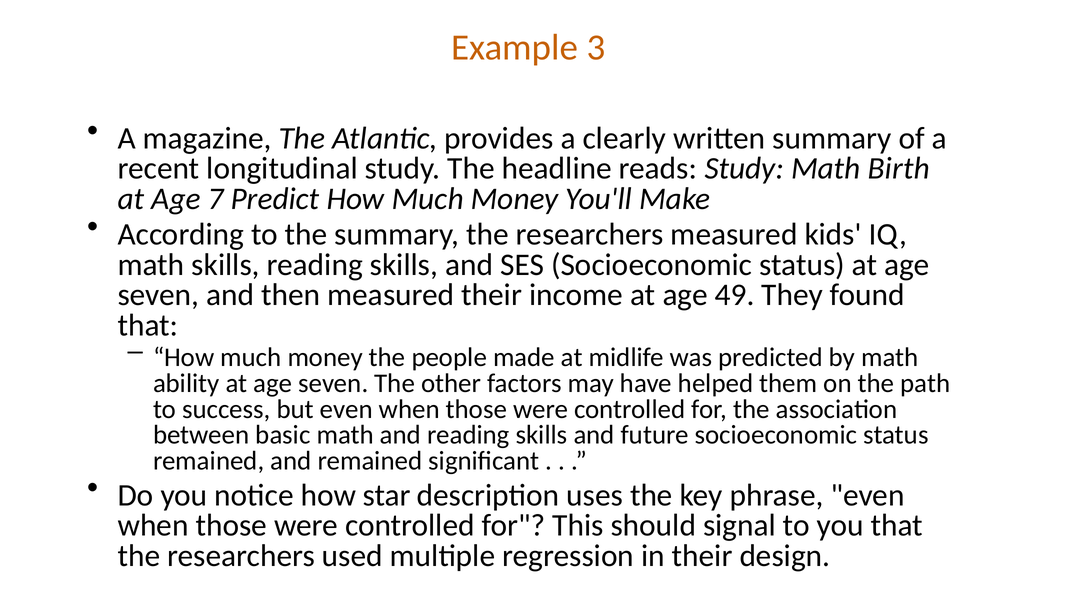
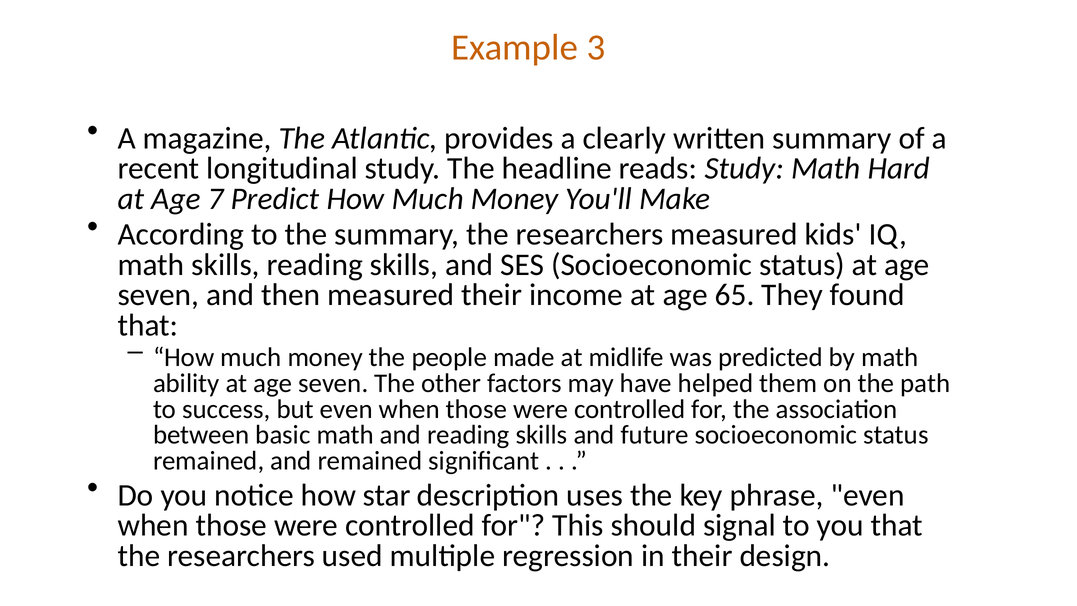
Birth: Birth -> Hard
49: 49 -> 65
